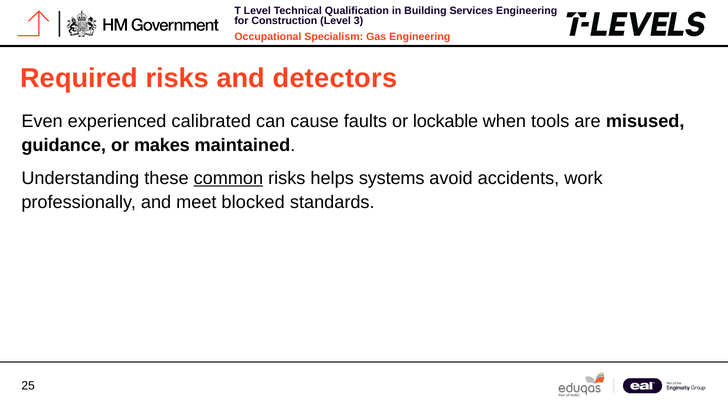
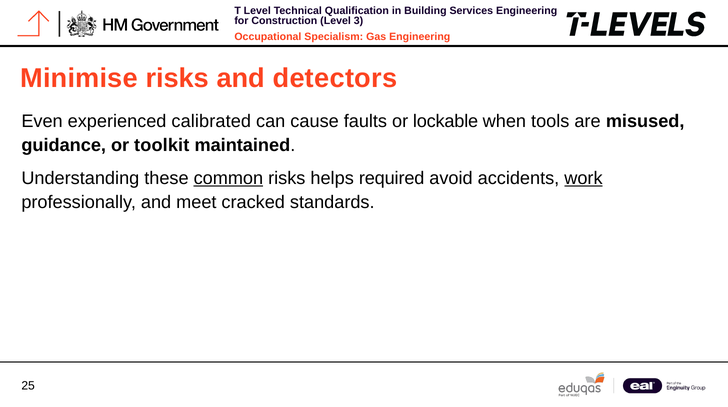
Required: Required -> Minimise
makes: makes -> toolkit
systems: systems -> required
work underline: none -> present
blocked: blocked -> cracked
